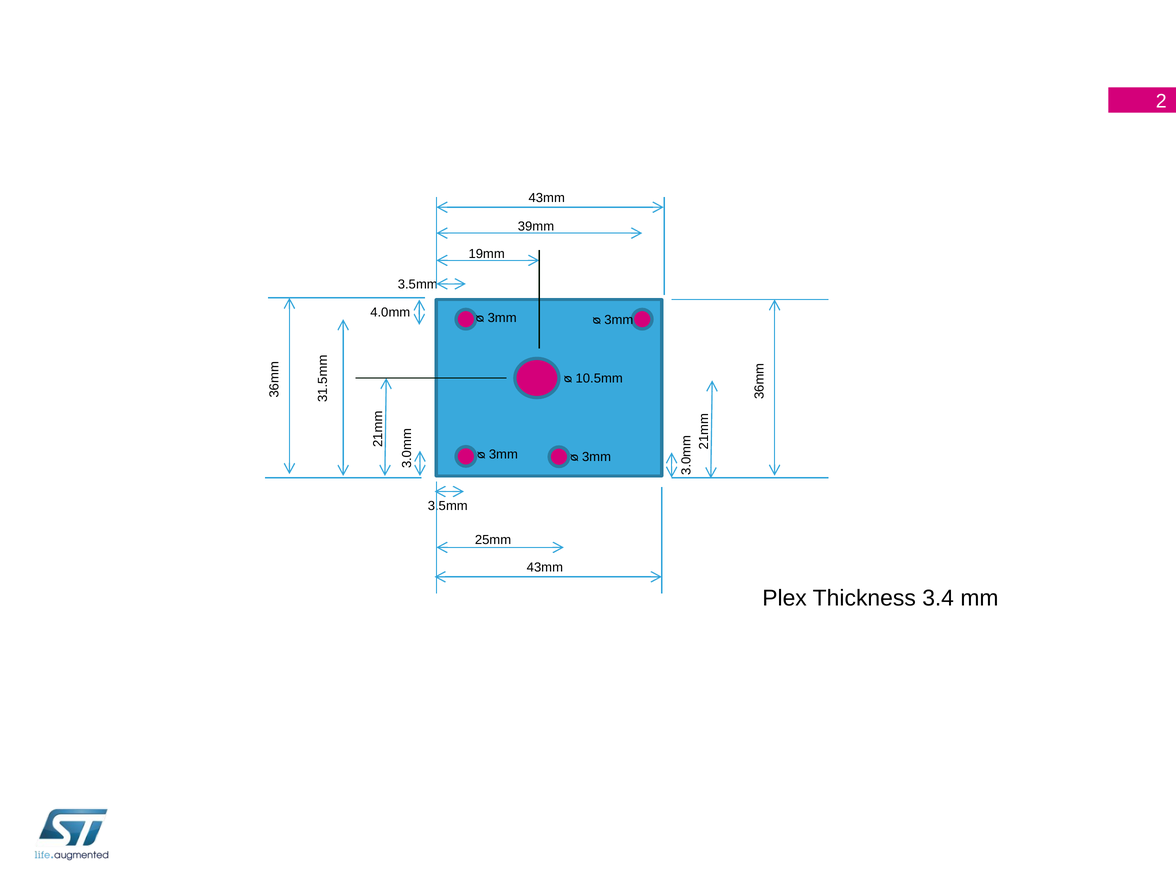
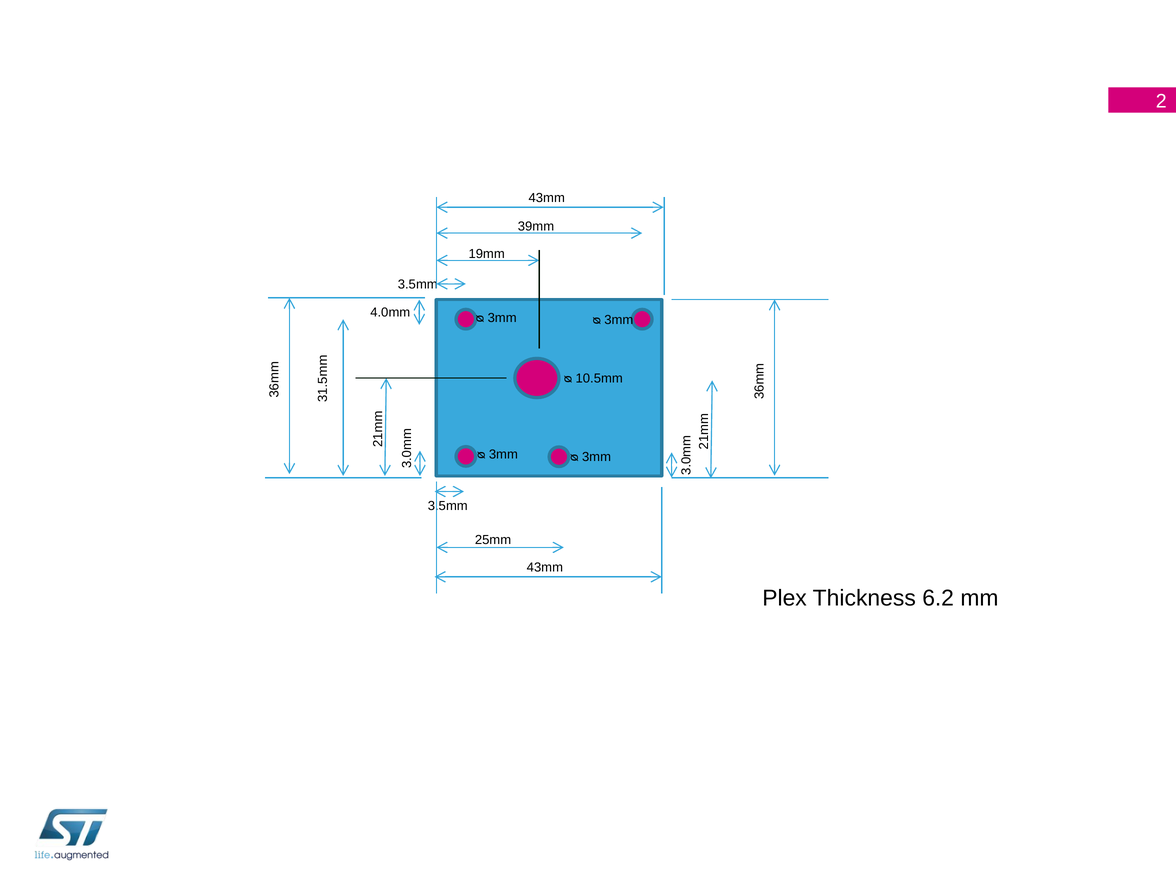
3.4: 3.4 -> 6.2
